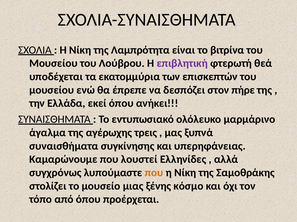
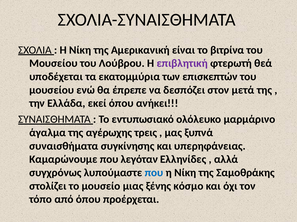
Λαμπρότητα: Λαμπρότητα -> Αμερικανική
πήρε: πήρε -> μετά
λουστεί: λουστεί -> λεγόταν
που at (154, 173) colour: orange -> blue
